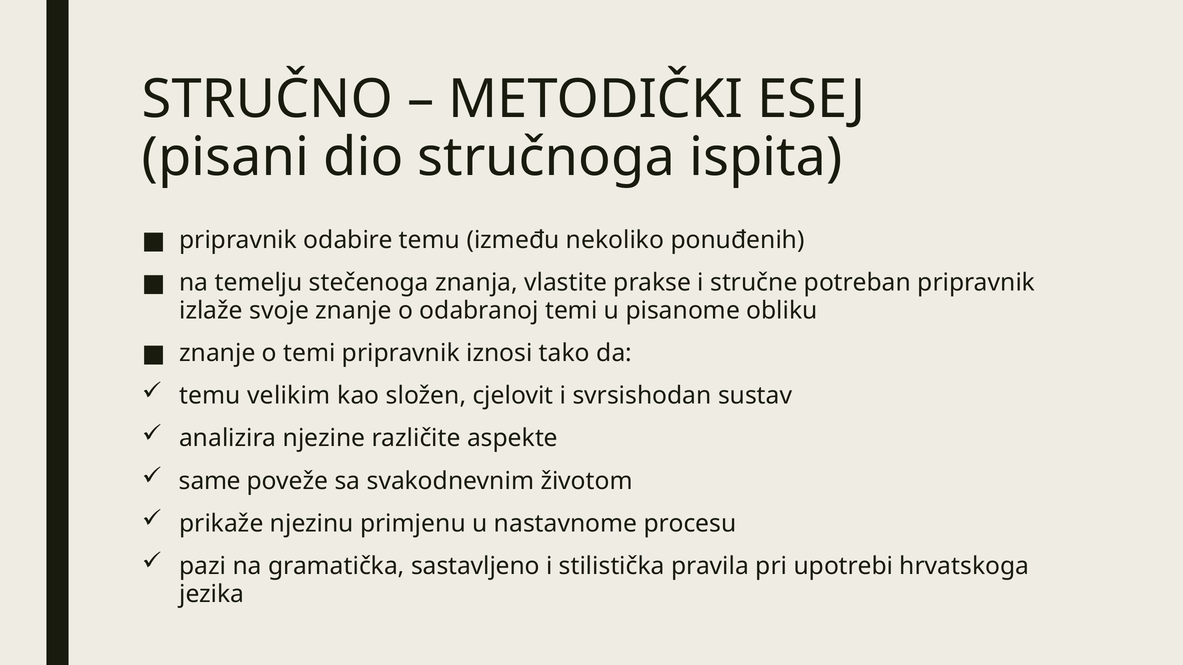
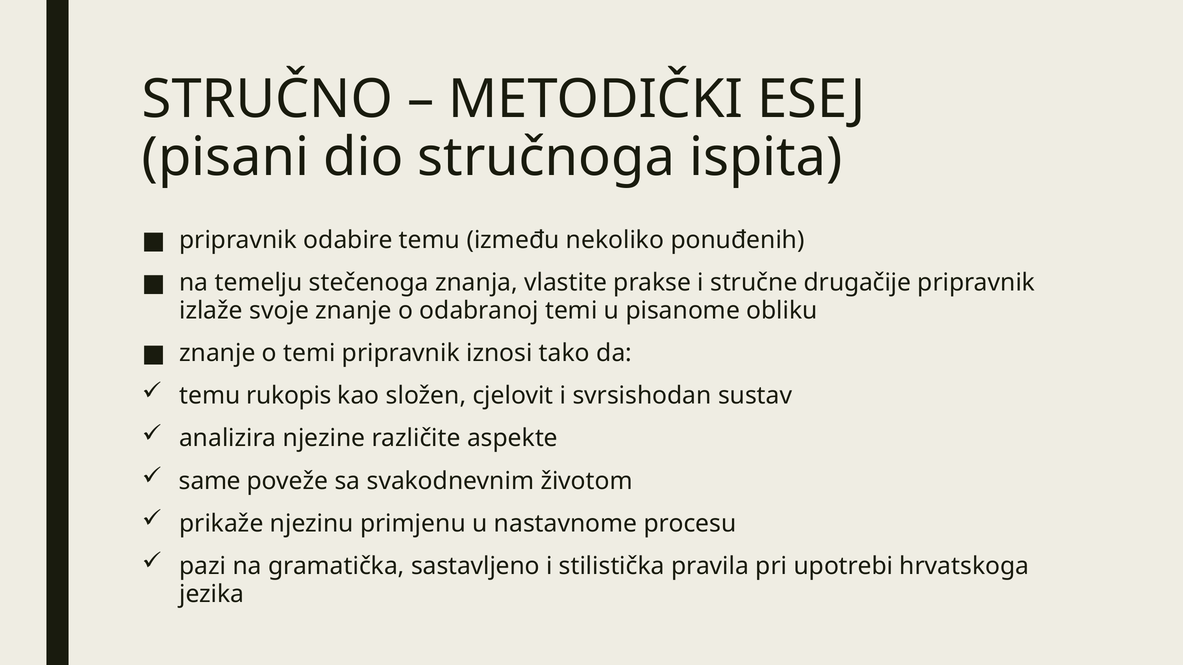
potreban: potreban -> drugačije
velikim: velikim -> rukopis
